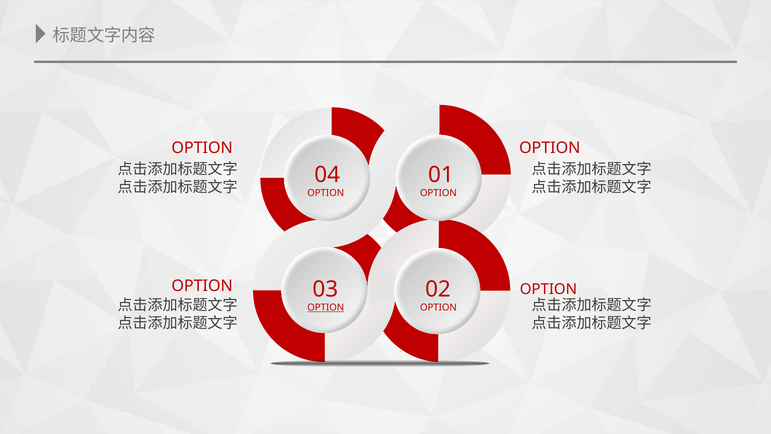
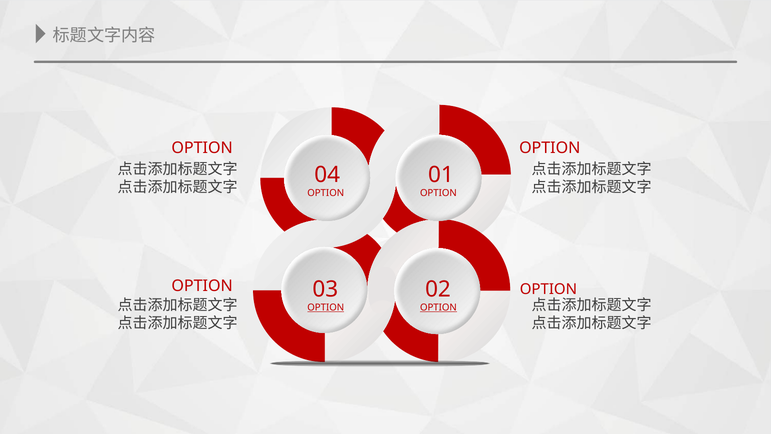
OPTION at (438, 307) underline: none -> present
